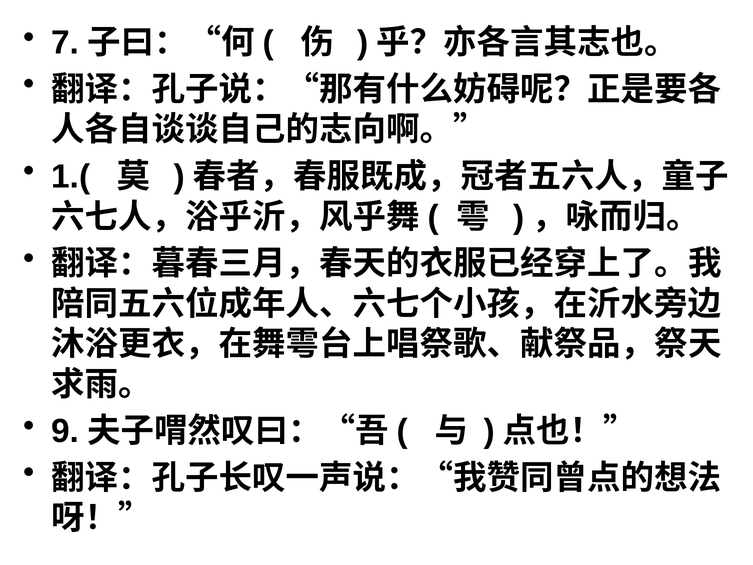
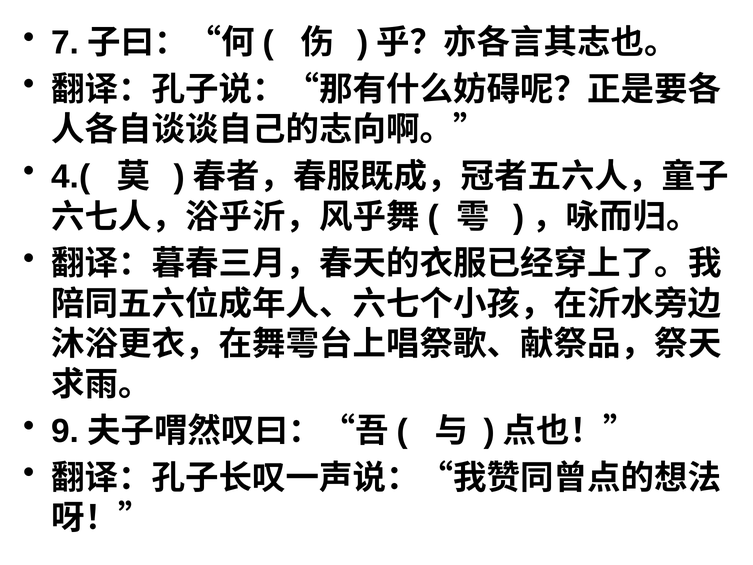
1.(: 1.( -> 4.(
